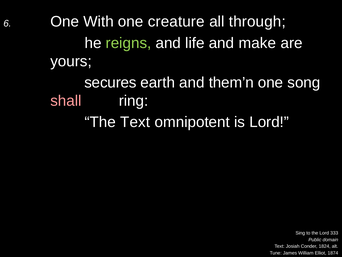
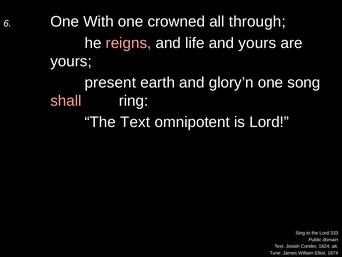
creature: creature -> crowned
reigns colour: light green -> pink
and make: make -> yours
secures: secures -> present
them’n: them’n -> glory’n
